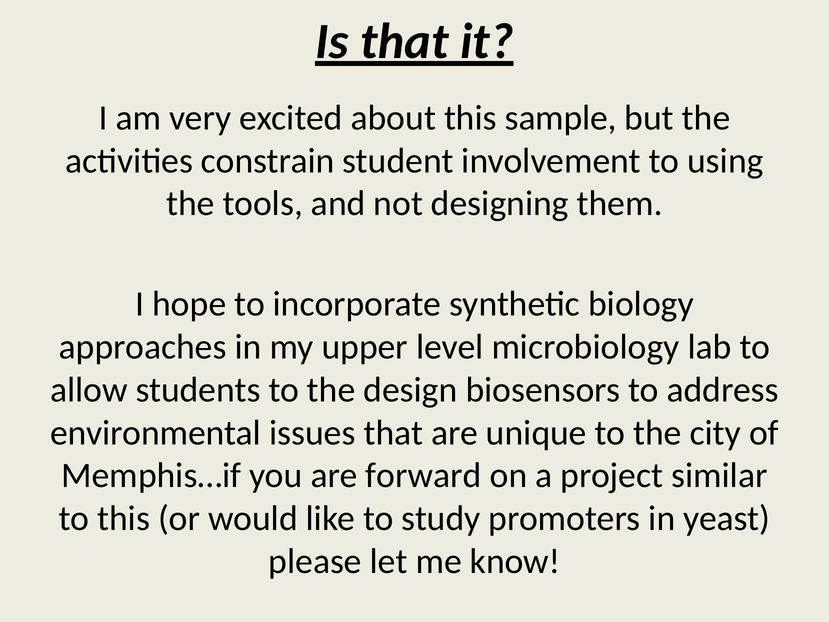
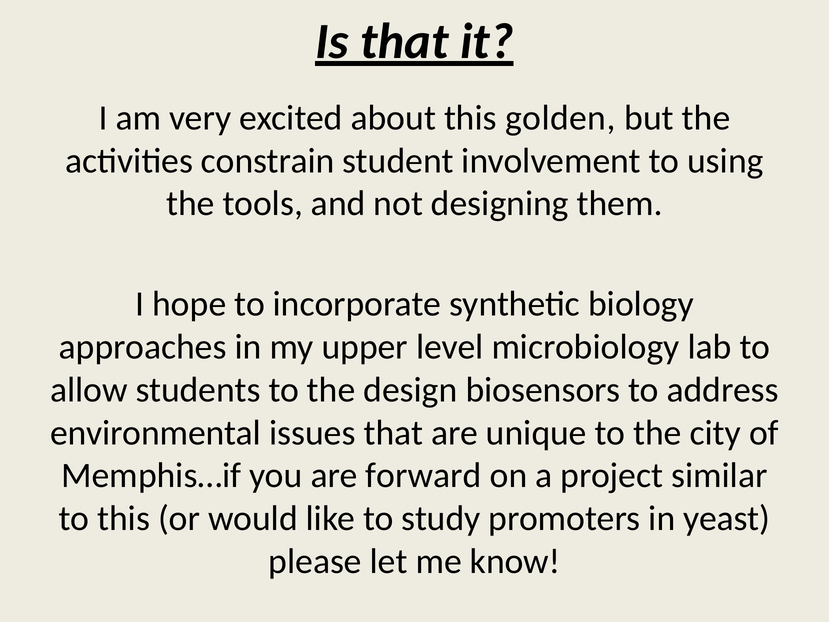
sample: sample -> golden
